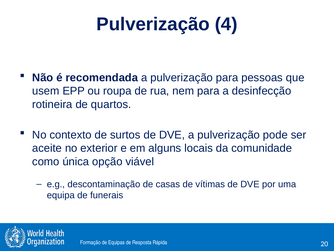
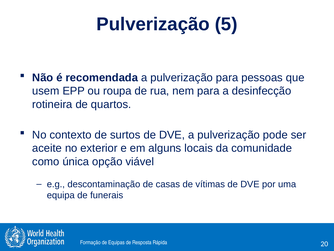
4: 4 -> 5
